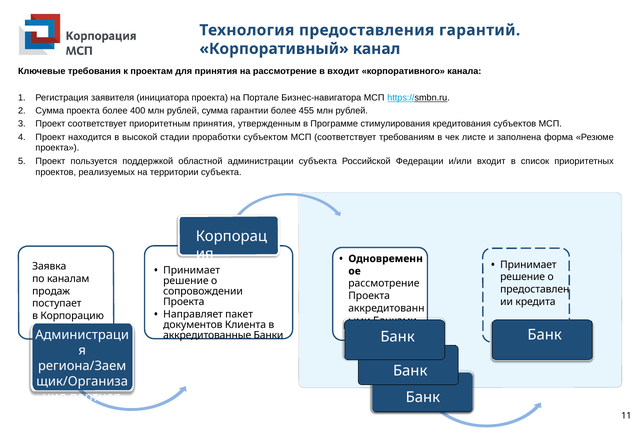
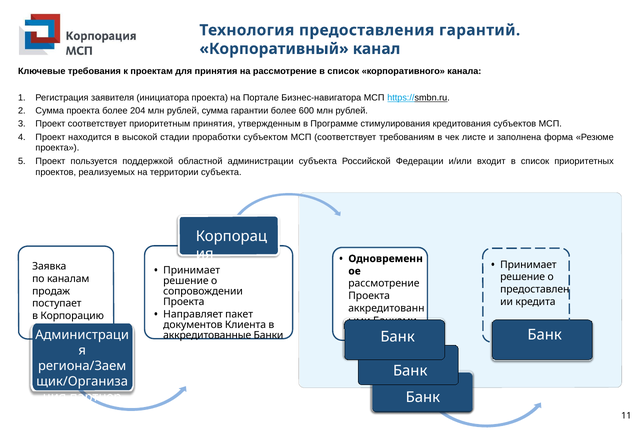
рассмотрение в входит: входит -> список
400: 400 -> 204
455: 455 -> 600
